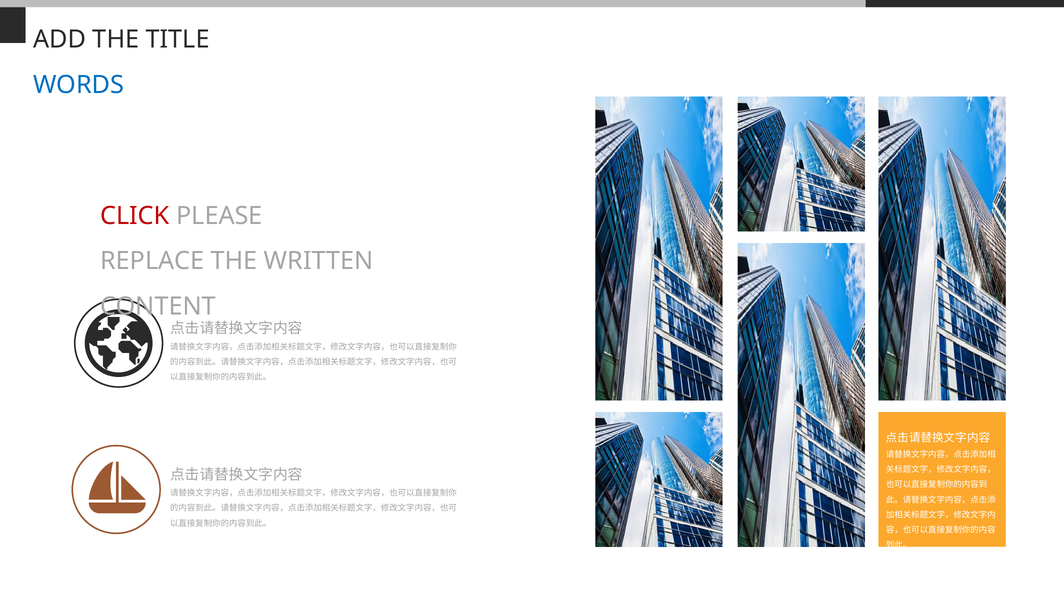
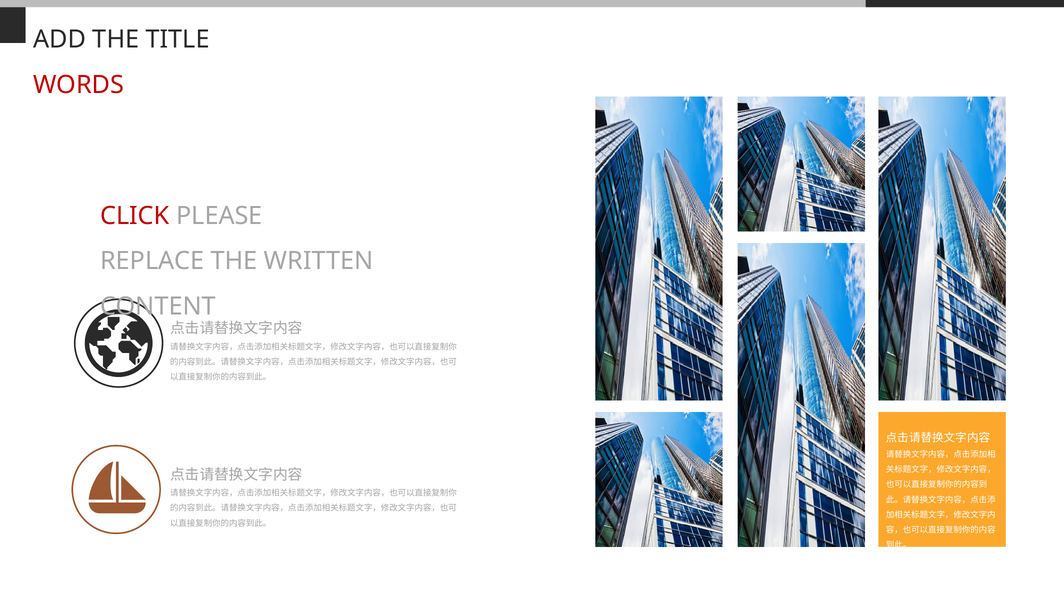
WORDS at (78, 85) colour: blue -> red
